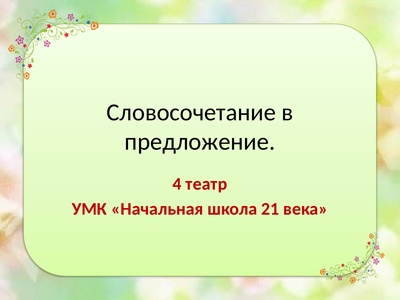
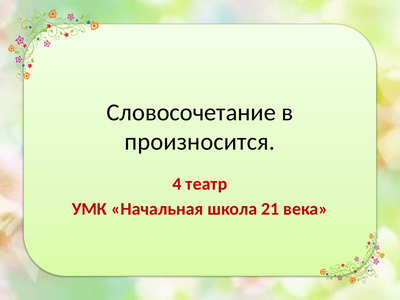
предложение: предложение -> произносится
